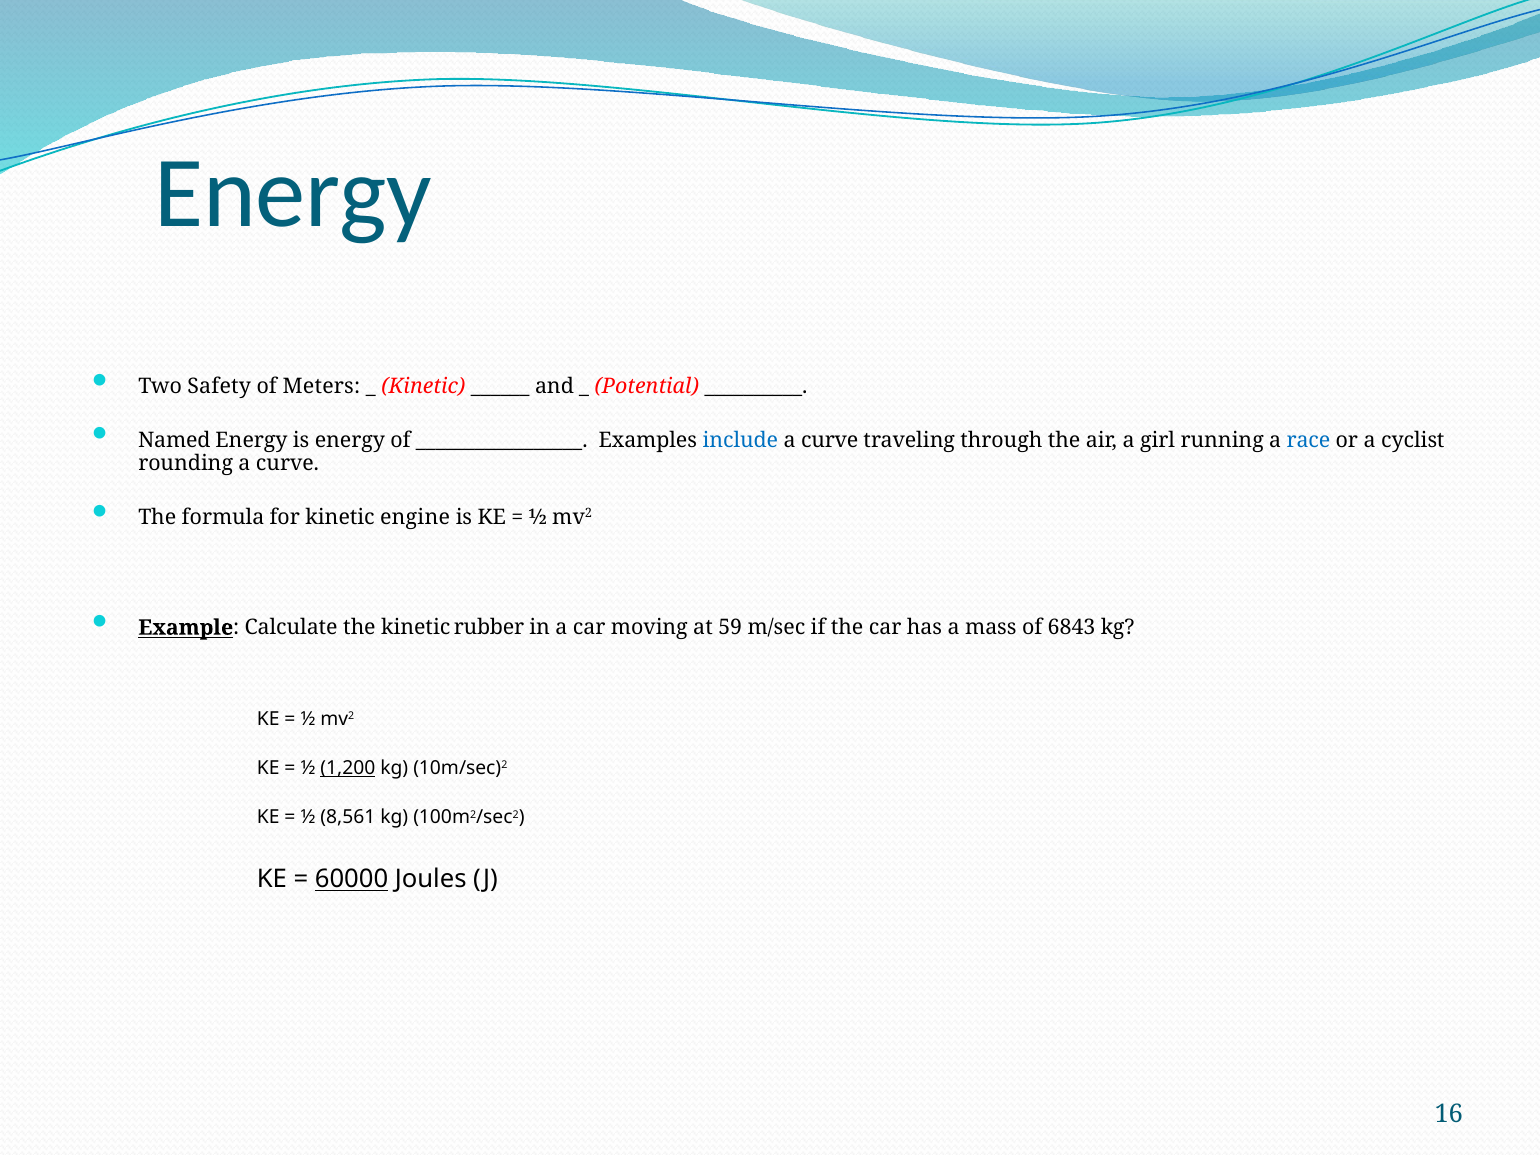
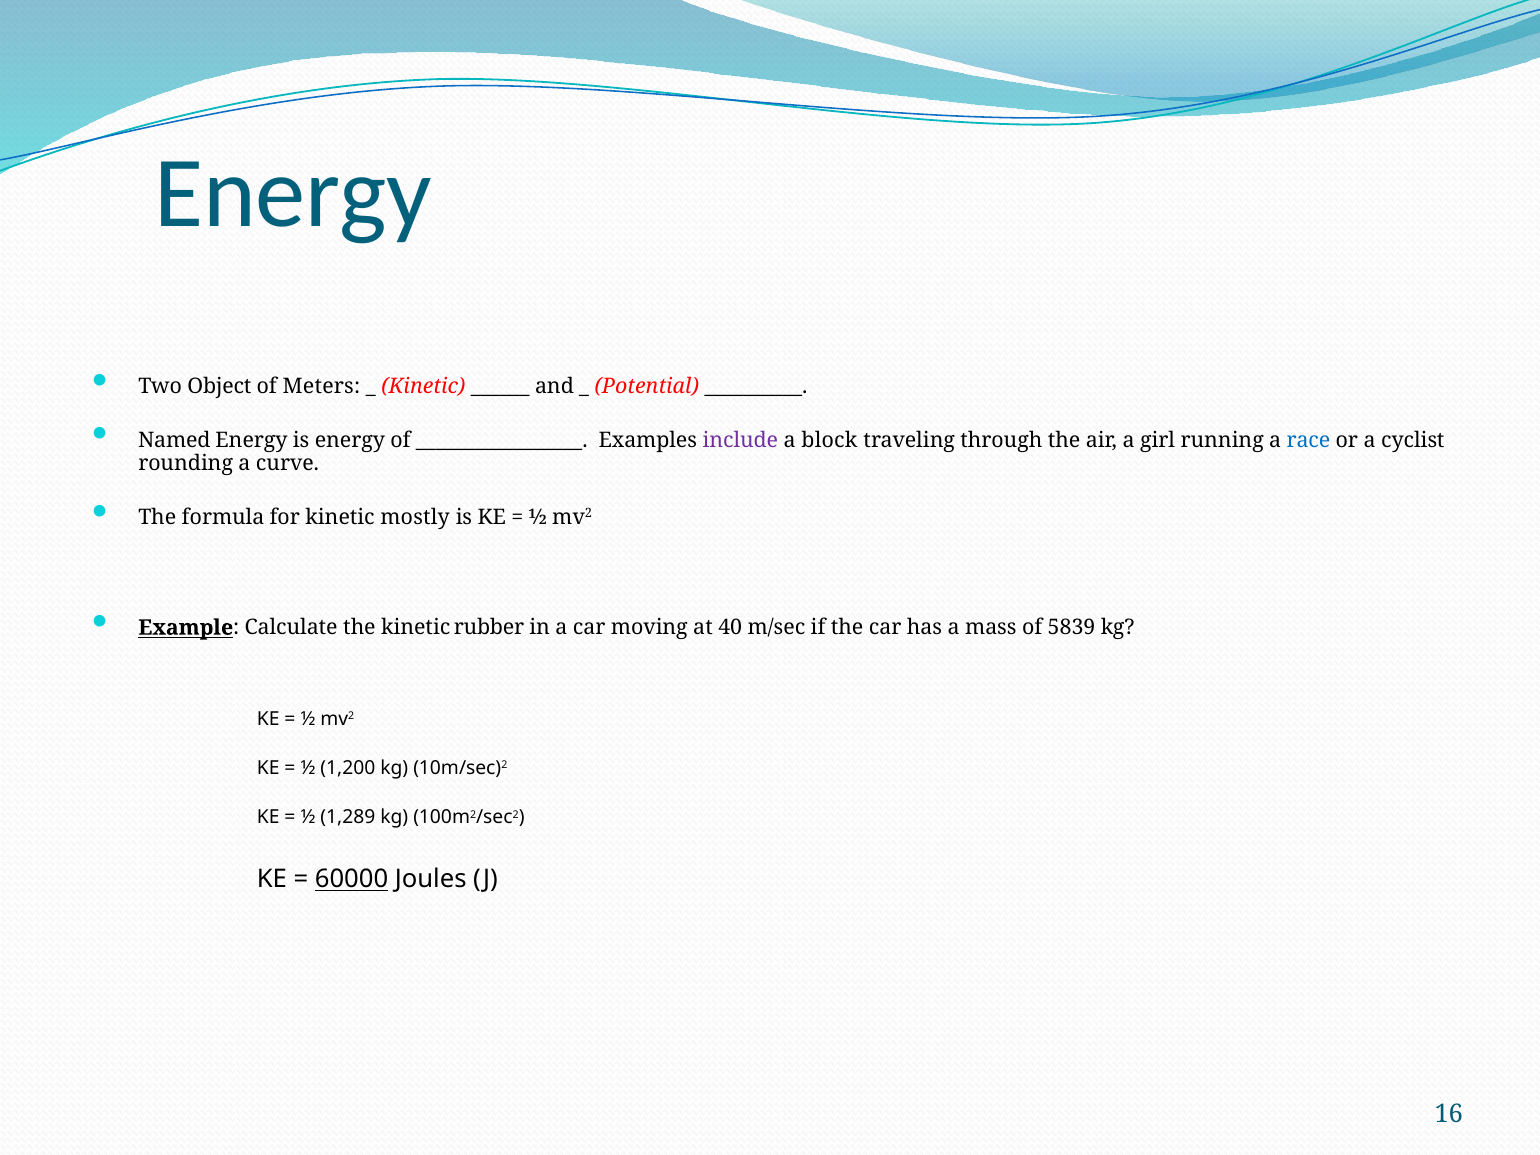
Safety: Safety -> Object
include colour: blue -> purple
curve at (830, 440): curve -> block
engine: engine -> mostly
59: 59 -> 40
6843: 6843 -> 5839
1,200 underline: present -> none
8,561: 8,561 -> 1,289
